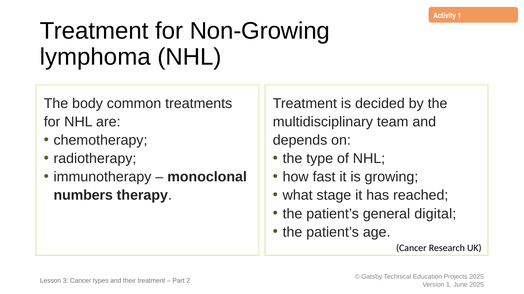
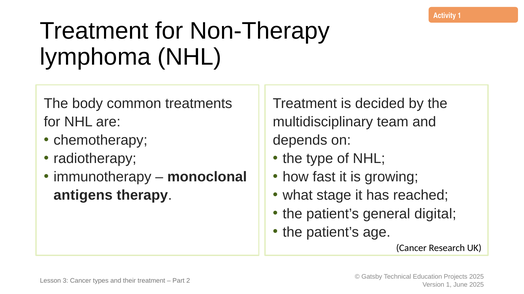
Non-Growing: Non-Growing -> Non-Therapy
numbers: numbers -> antigens
